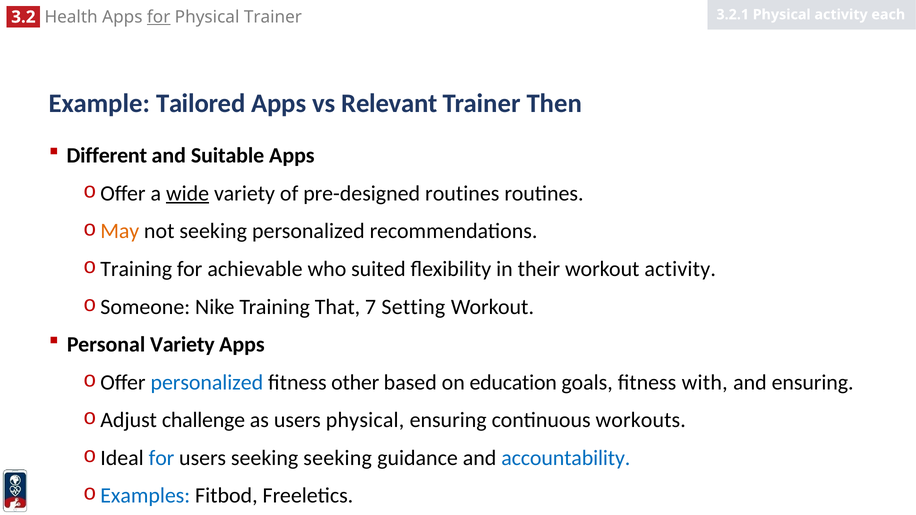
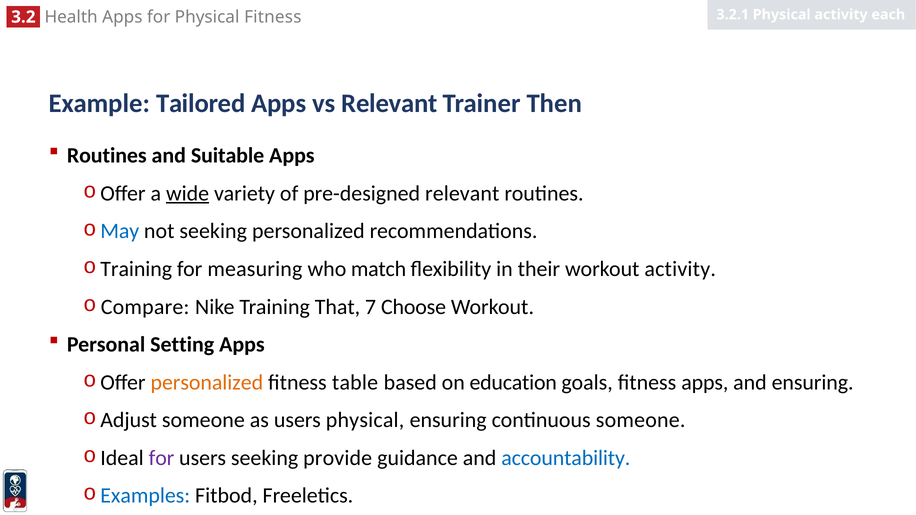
for at (159, 17) underline: present -> none
Physical Trainer: Trainer -> Fitness
Different at (107, 156): Different -> Routines
pre-designed routines: routines -> relevant
May colour: orange -> blue
achievable: achievable -> measuring
suited: suited -> match
Someone: Someone -> Compare
Setting: Setting -> Choose
Personal Variety: Variety -> Setting
personalized at (207, 382) colour: blue -> orange
other: other -> table
fitness with: with -> apps
Adjust challenge: challenge -> someone
continuous workouts: workouts -> someone
for at (162, 458) colour: blue -> purple
seeking seeking: seeking -> provide
